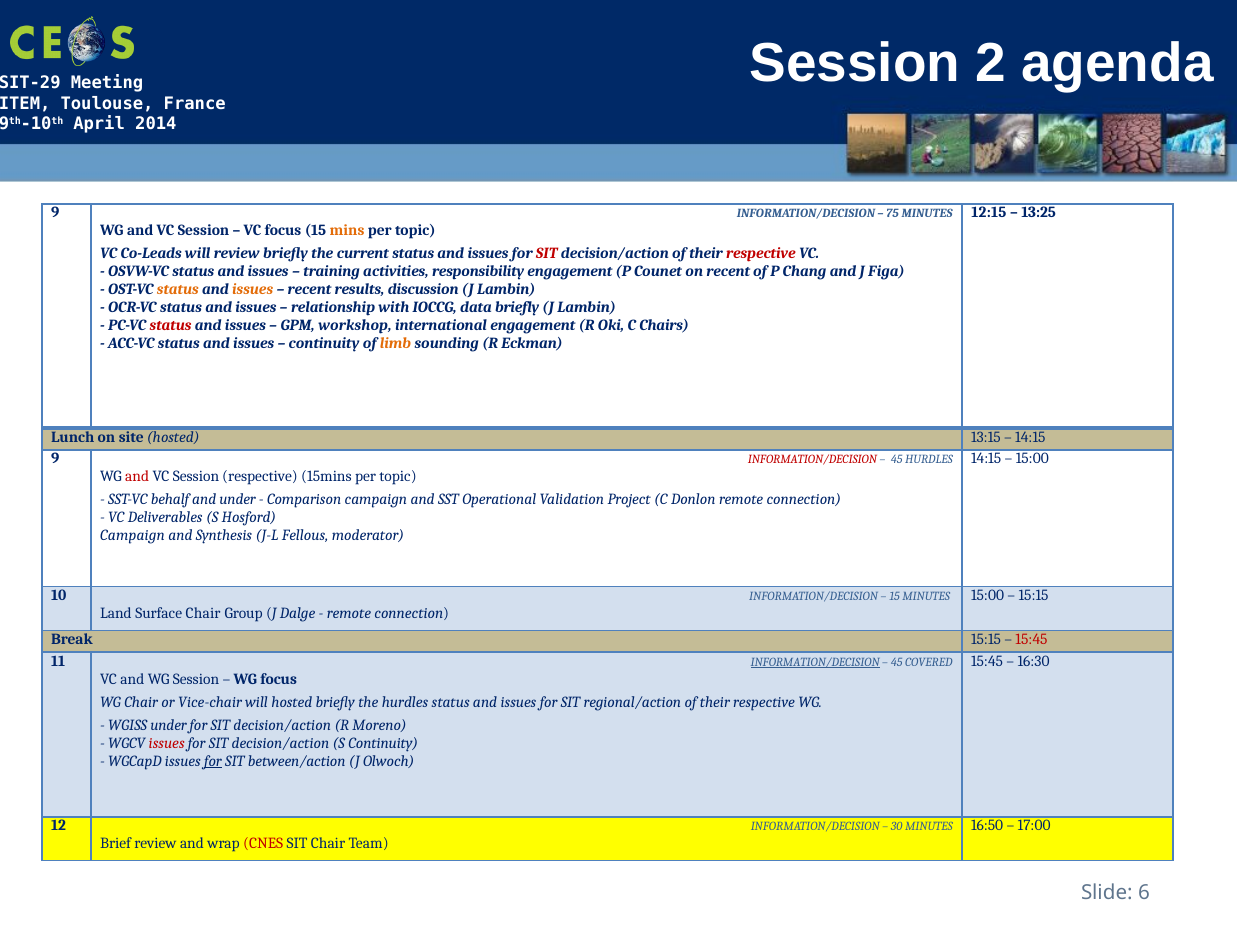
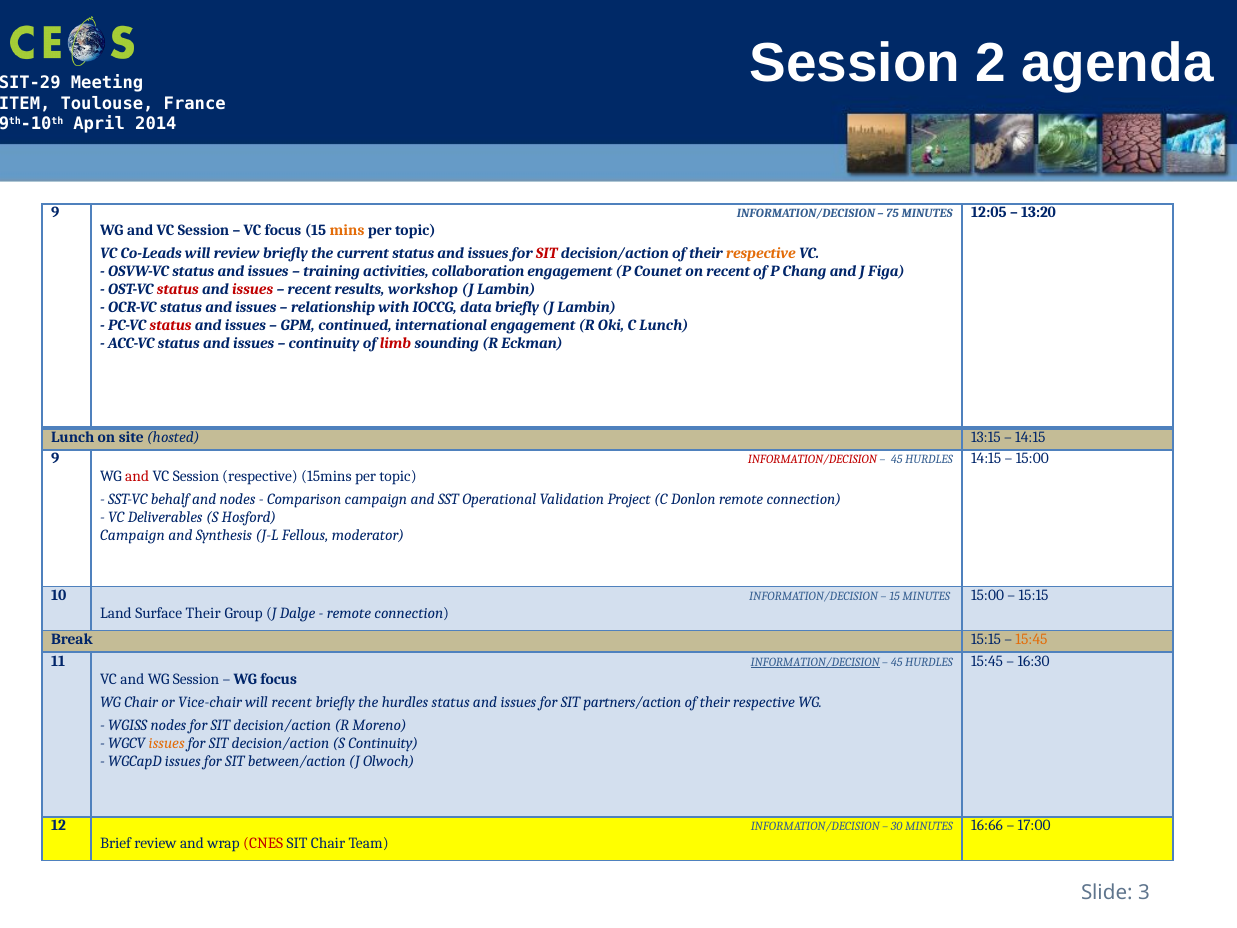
12:15: 12:15 -> 12:05
13:25: 13:25 -> 13:20
respective at (761, 254) colour: red -> orange
responsibility: responsibility -> collaboration
status at (178, 290) colour: orange -> red
issues at (253, 290) colour: orange -> red
discussion: discussion -> workshop
workshop: workshop -> continued
C Chairs: Chairs -> Lunch
limb colour: orange -> red
and under: under -> nodes
Surface Chair: Chair -> Their
15:45 at (1031, 639) colour: red -> orange
COVERED at (929, 662): COVERED -> HURDLES
will hosted: hosted -> recent
regional/action: regional/action -> partners/action
WGISS under: under -> nodes
issues at (167, 743) colour: red -> orange
for at (213, 761) underline: present -> none
16:50: 16:50 -> 16:66
6: 6 -> 3
